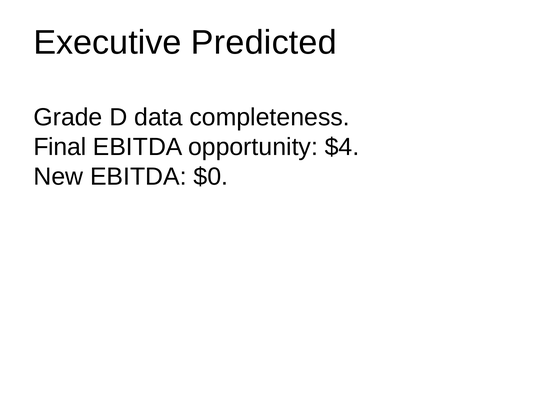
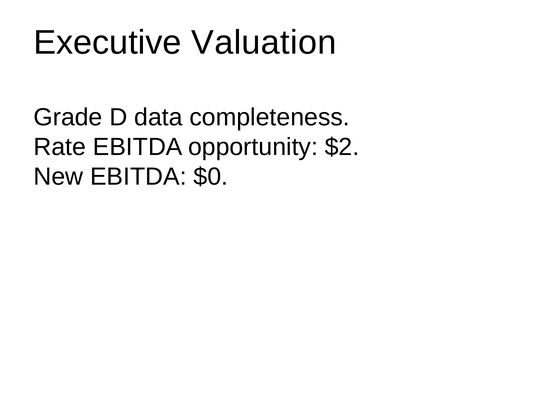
Predicted: Predicted -> Valuation
Final: Final -> Rate
$4: $4 -> $2
